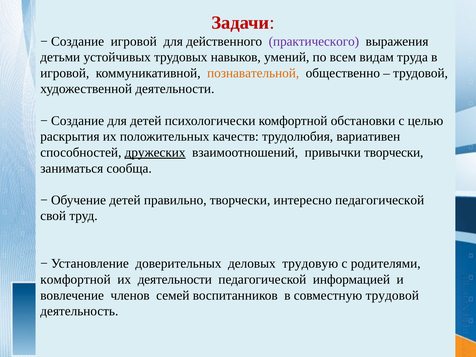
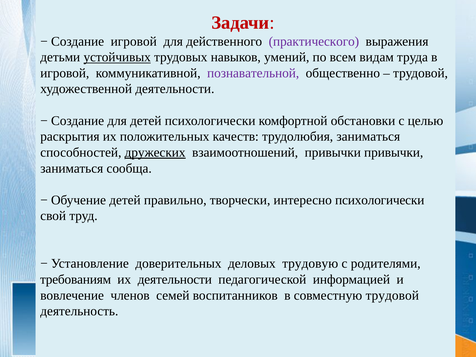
устойчивых underline: none -> present
познавательной colour: orange -> purple
трудолюбия вариативен: вариативен -> заниматься
привычки творчески: творчески -> привычки
интересно педагогической: педагогической -> психологически
комфортной at (76, 279): комфортной -> требованиям
